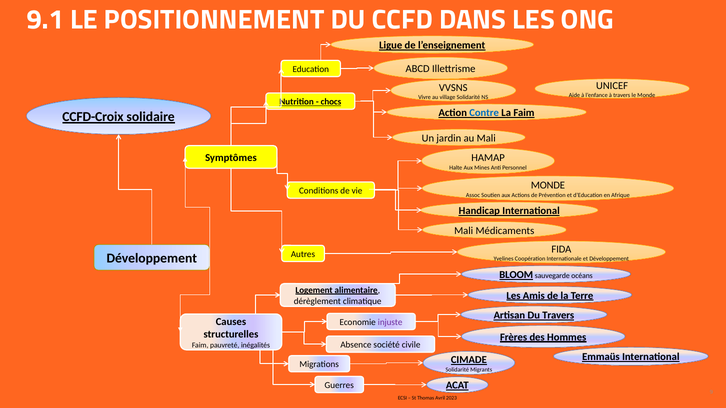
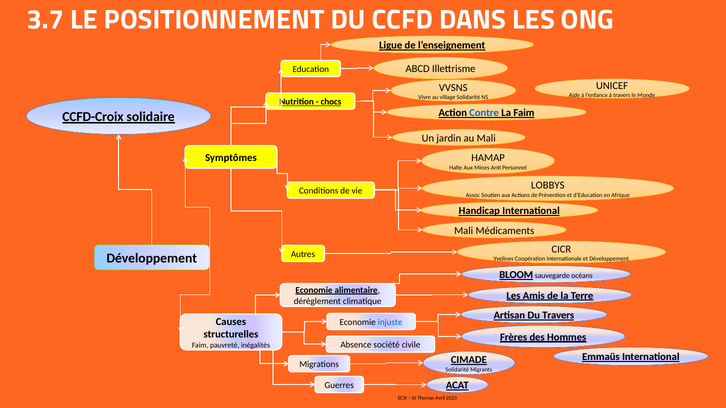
9.1: 9.1 -> 3.7
MONDE at (548, 186): MONDE -> LOBBYS
FIDA: FIDA -> CICR
Logement at (314, 290): Logement -> Economie
injuste colour: purple -> blue
